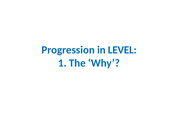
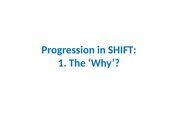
LEVEL: LEVEL -> SHIFT
